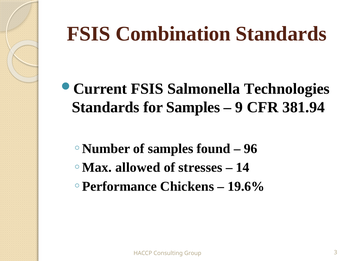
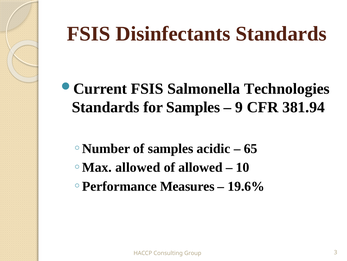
Combination: Combination -> Disinfectants
found: found -> acidic
96: 96 -> 65
of stresses: stresses -> allowed
14: 14 -> 10
Chickens: Chickens -> Measures
